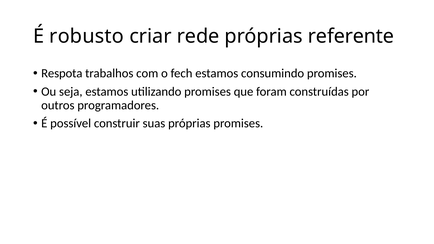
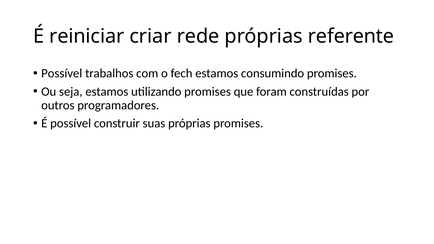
robusto: robusto -> reiniciar
Respota at (62, 73): Respota -> Possível
